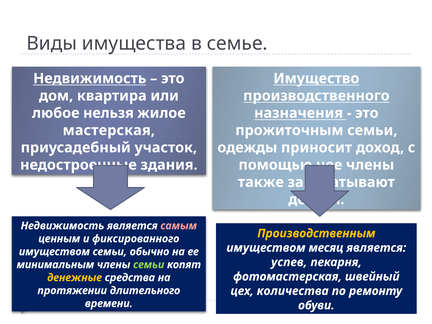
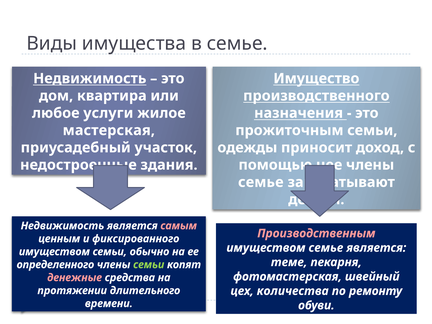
нельзя: нельзя -> услуги
также at (261, 182): также -> семье
Производственным colour: yellow -> pink
имуществом месяц: месяц -> семье
успев: успев -> теме
минимальным: минимальным -> определенного
денежные colour: yellow -> pink
